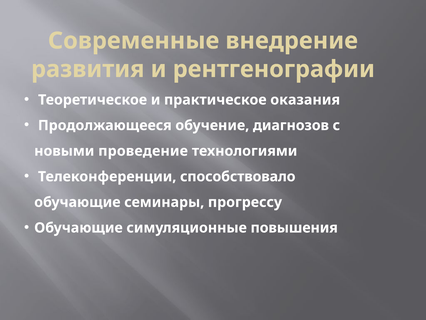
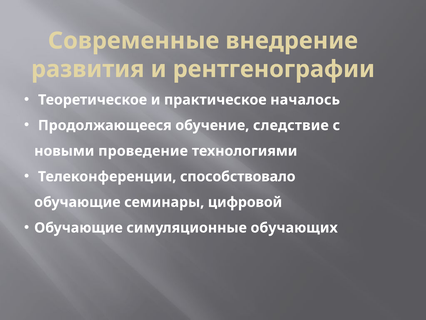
оказания: оказания -> началось
диагнозов: диагнозов -> следствие
прогрессу: прогрессу -> цифровой
повышения: повышения -> обучающих
